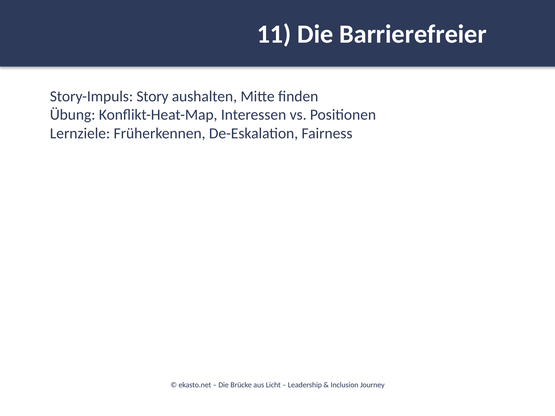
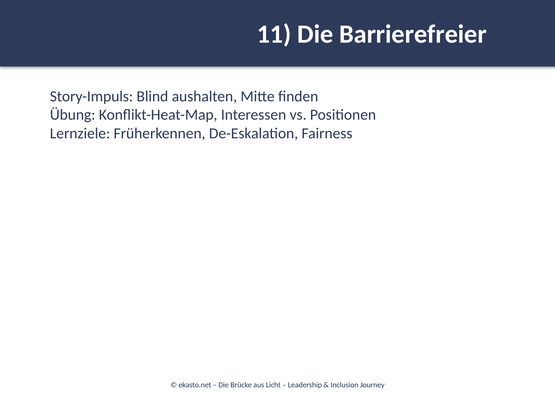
Story: Story -> Blind
